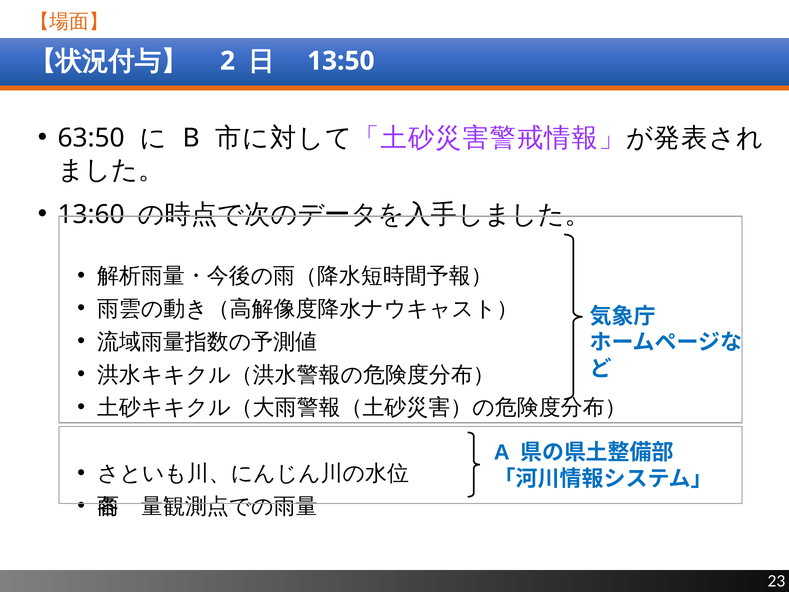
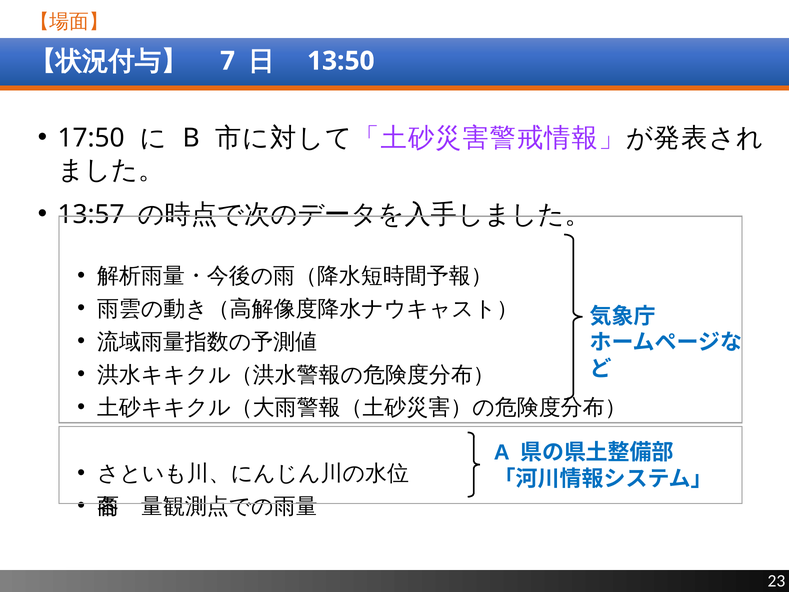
2: 2 -> 7
63:50: 63:50 -> 17:50
13:60: 13:60 -> 13:57
